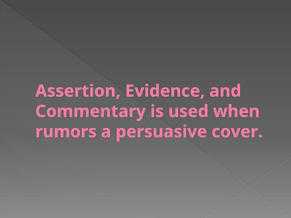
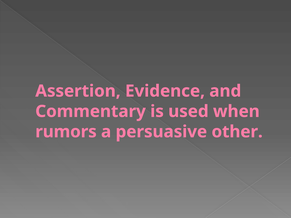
cover: cover -> other
